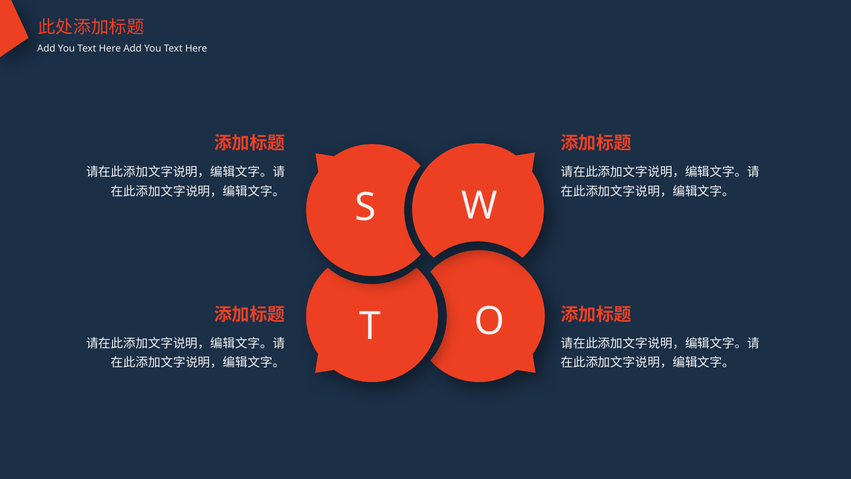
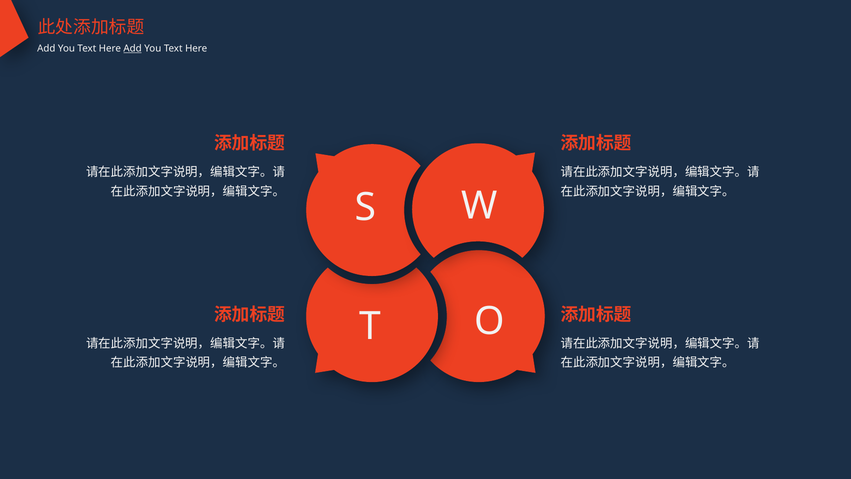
Add at (133, 49) underline: none -> present
